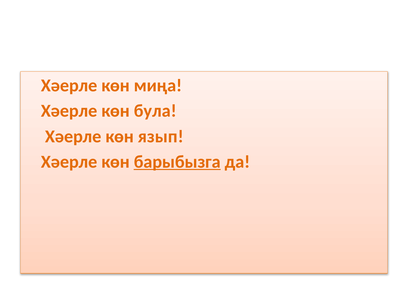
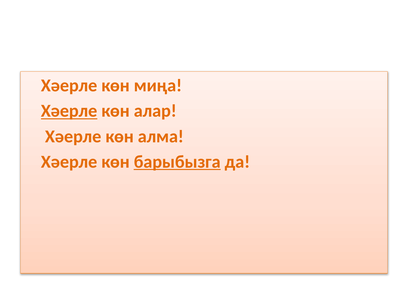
Хәерле at (69, 111) underline: none -> present
була: була -> алар
язып: язып -> алма
